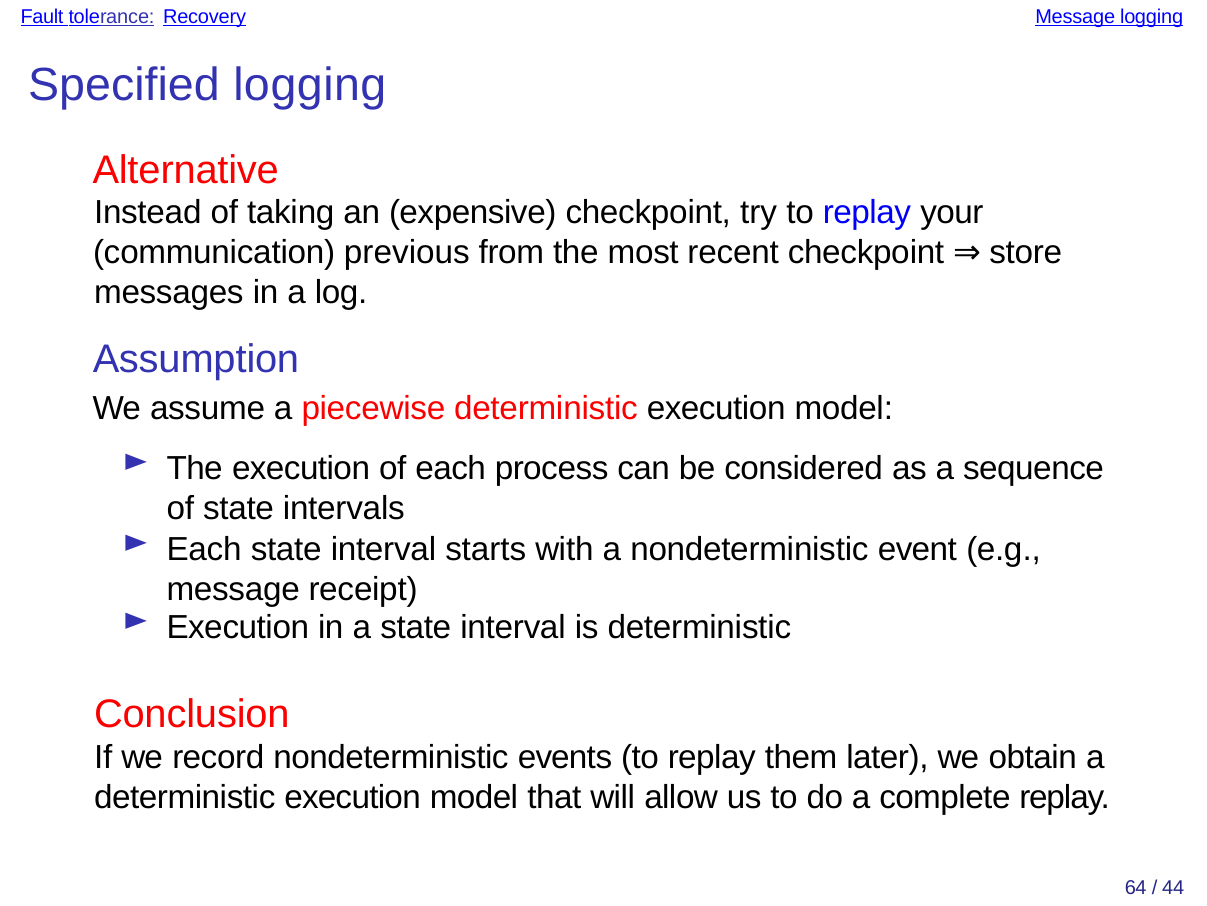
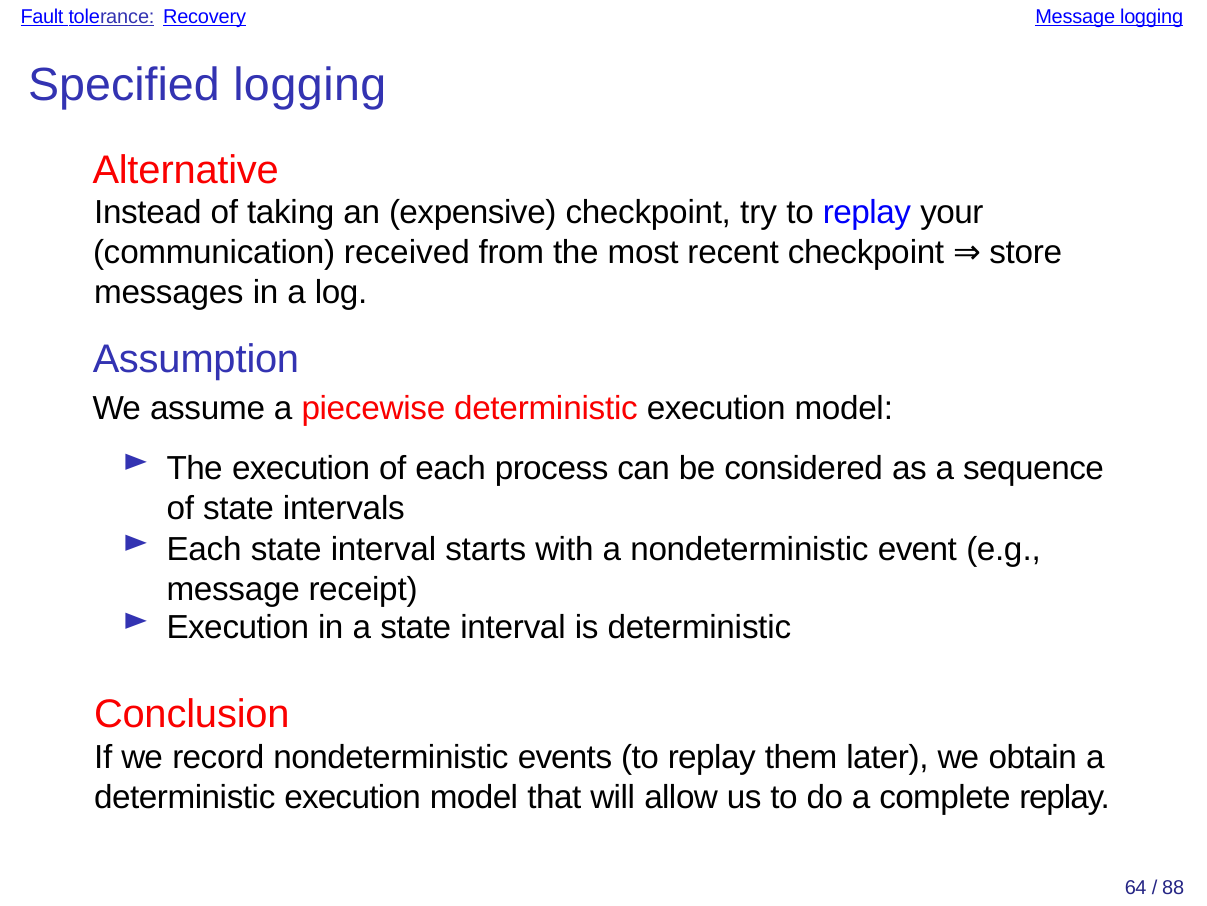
previous: previous -> received
44: 44 -> 88
